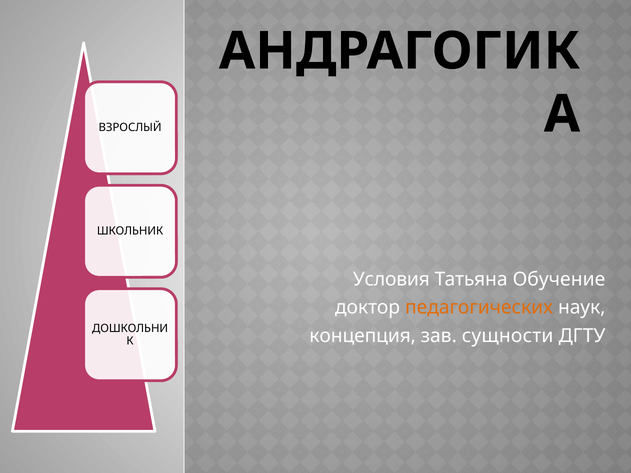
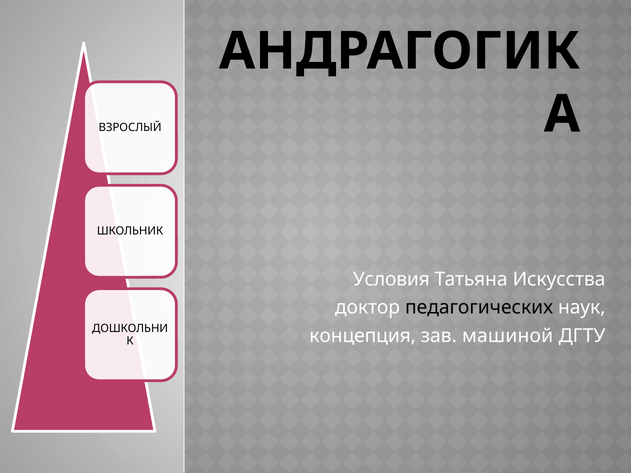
Обучение: Обучение -> Искусства
педагогических colour: orange -> black
сущности: сущности -> машиной
